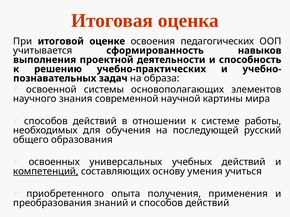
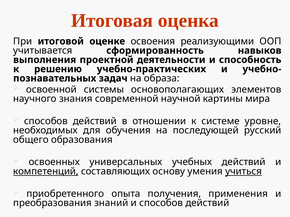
педагогических: педагогических -> реализующими
работы: работы -> уровне
учиться underline: none -> present
